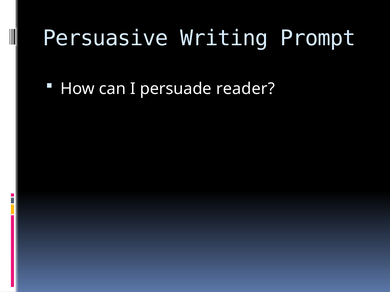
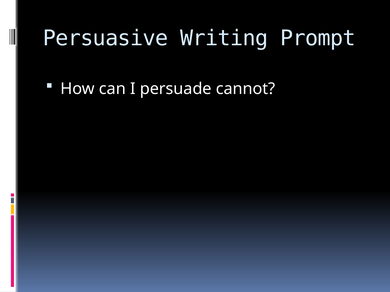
reader: reader -> cannot
